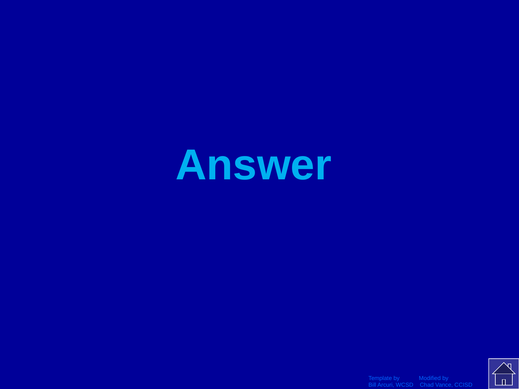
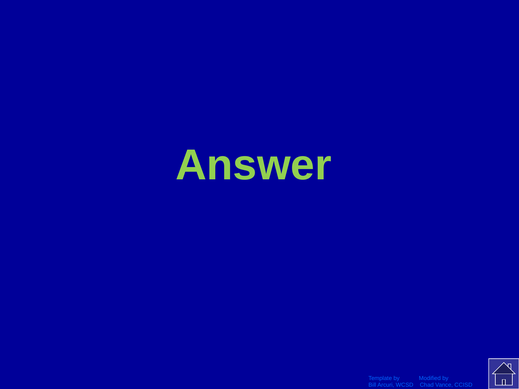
Answer colour: light blue -> light green
